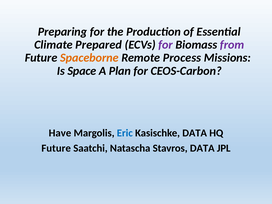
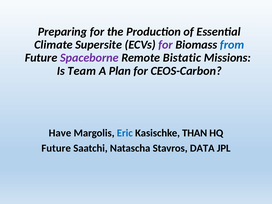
Prepared: Prepared -> Supersite
from colour: purple -> blue
Spaceborne colour: orange -> purple
Process: Process -> Bistatic
Space: Space -> Team
Kasischke DATA: DATA -> THAN
